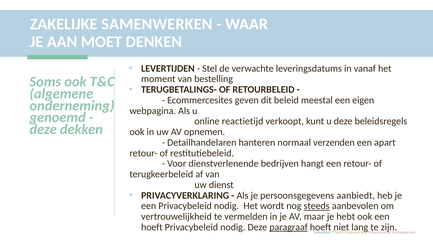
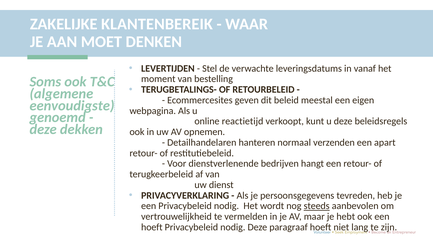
SAMENWERKEN: SAMENWERKEN -> KLANTENBEREIK
onderneming: onderneming -> eenvoudigste
aanbiedt: aanbiedt -> tevreden
paragraaf underline: present -> none
